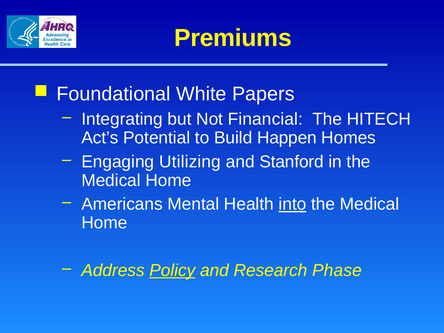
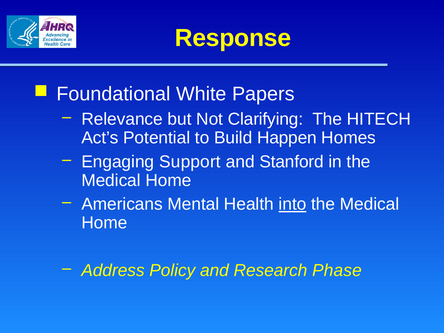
Premiums: Premiums -> Response
Integrating: Integrating -> Relevance
Financial: Financial -> Clarifying
Utilizing: Utilizing -> Support
Policy underline: present -> none
